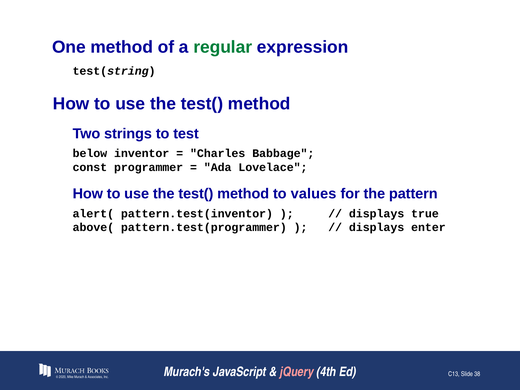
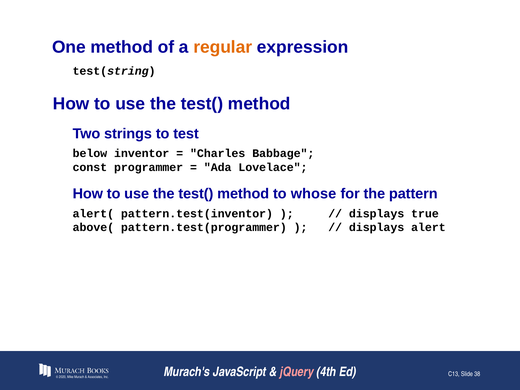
regular colour: green -> orange
values: values -> whose
enter: enter -> alert
